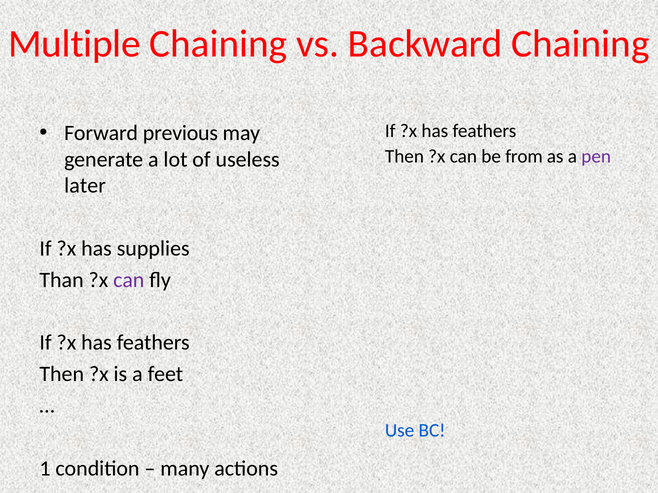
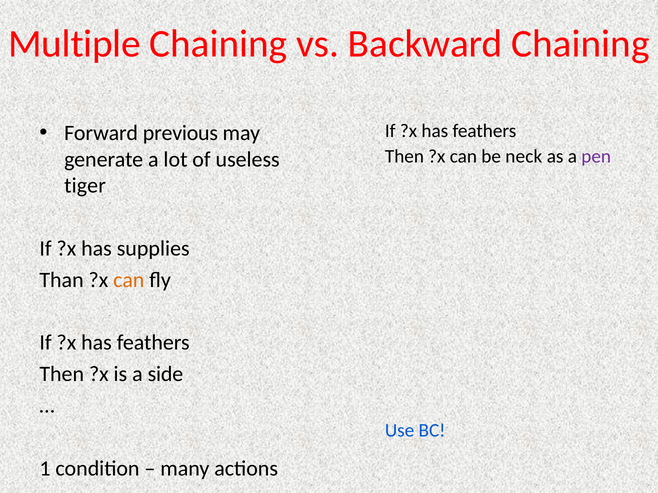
from: from -> neck
later: later -> tiger
can at (129, 280) colour: purple -> orange
feet: feet -> side
